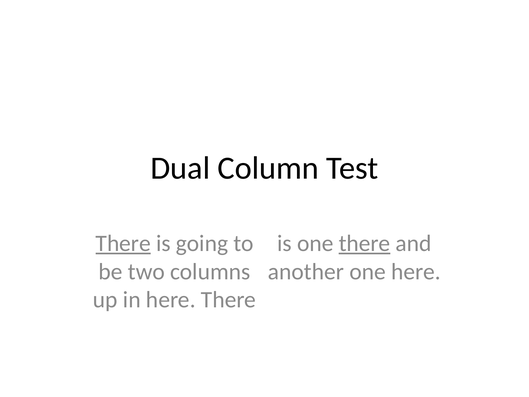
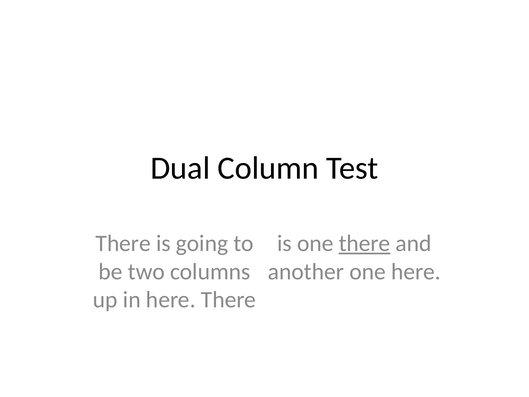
There at (123, 243) underline: present -> none
